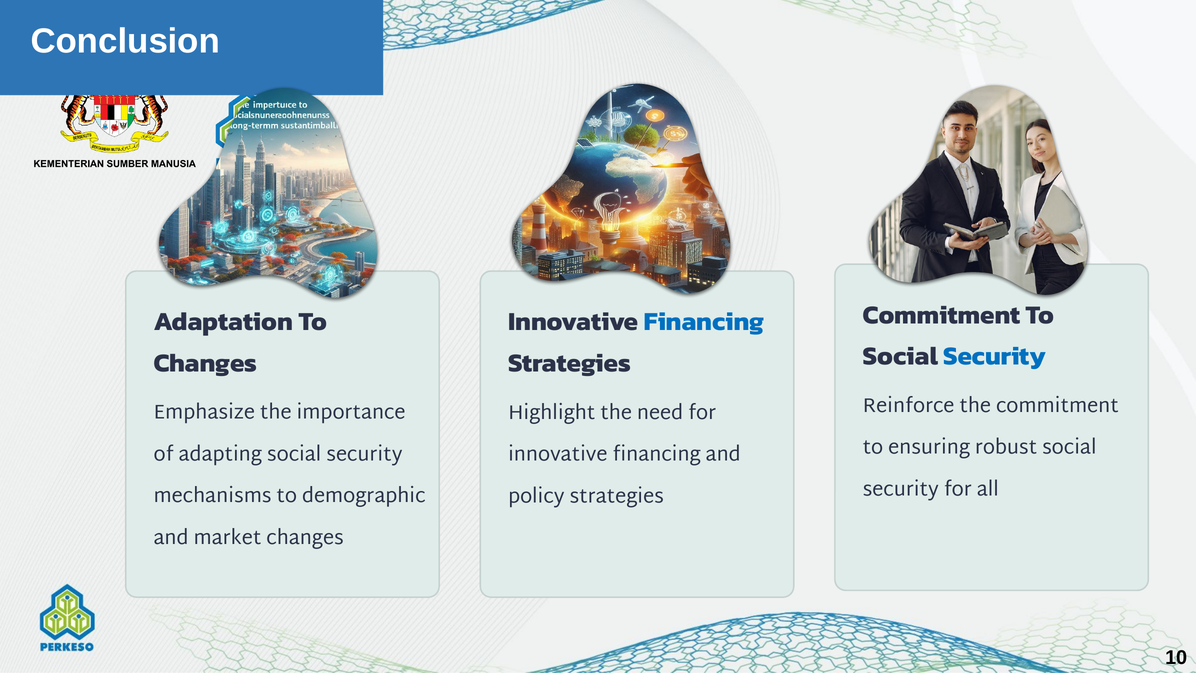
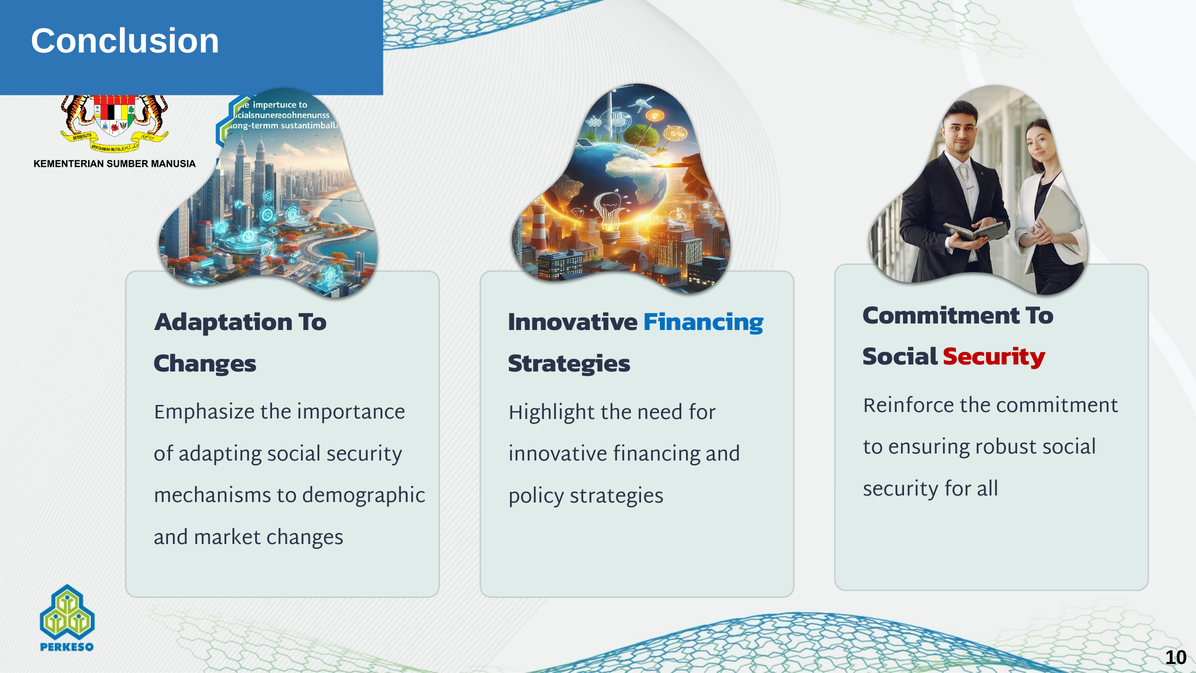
Security at (995, 356) colour: blue -> red
